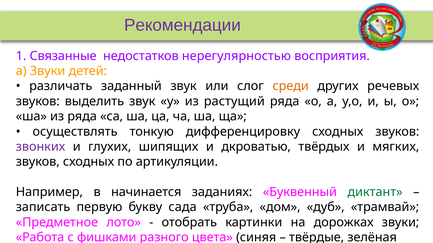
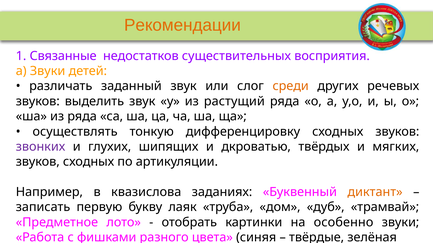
Рекомендации colour: purple -> orange
нерегулярностью: нерегулярностью -> существительных
начинается: начинается -> квазислова
диктант colour: green -> orange
сада: сада -> лаяк
дорожках: дорожках -> особенно
